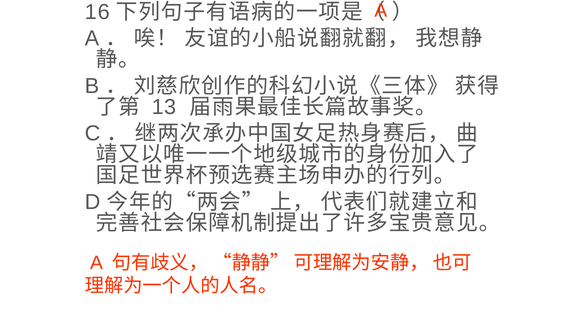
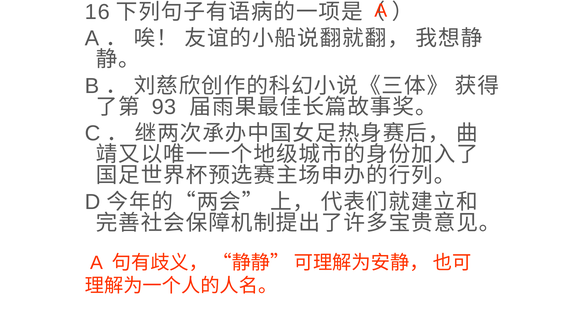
13: 13 -> 93
